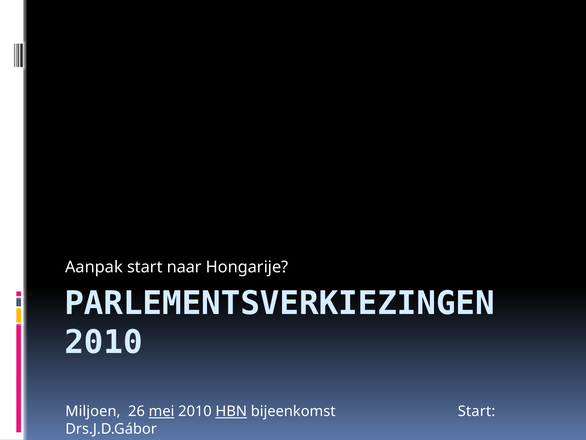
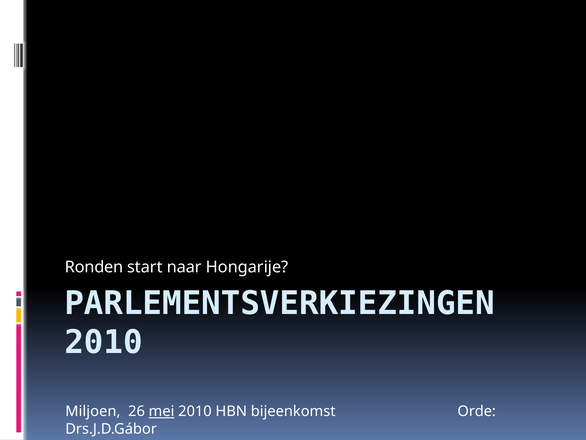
Aanpak: Aanpak -> Ronden
HBN underline: present -> none
bijeenkomst Start: Start -> Orde
